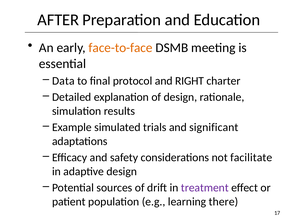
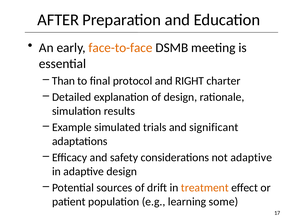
Data: Data -> Than
not facilitate: facilitate -> adaptive
treatment colour: purple -> orange
there: there -> some
